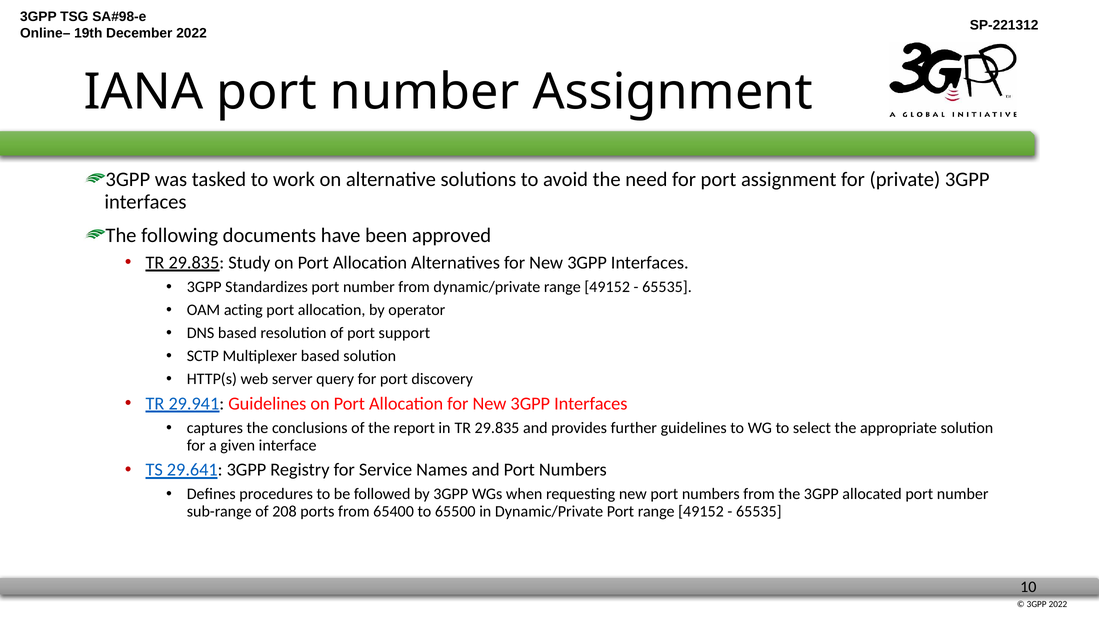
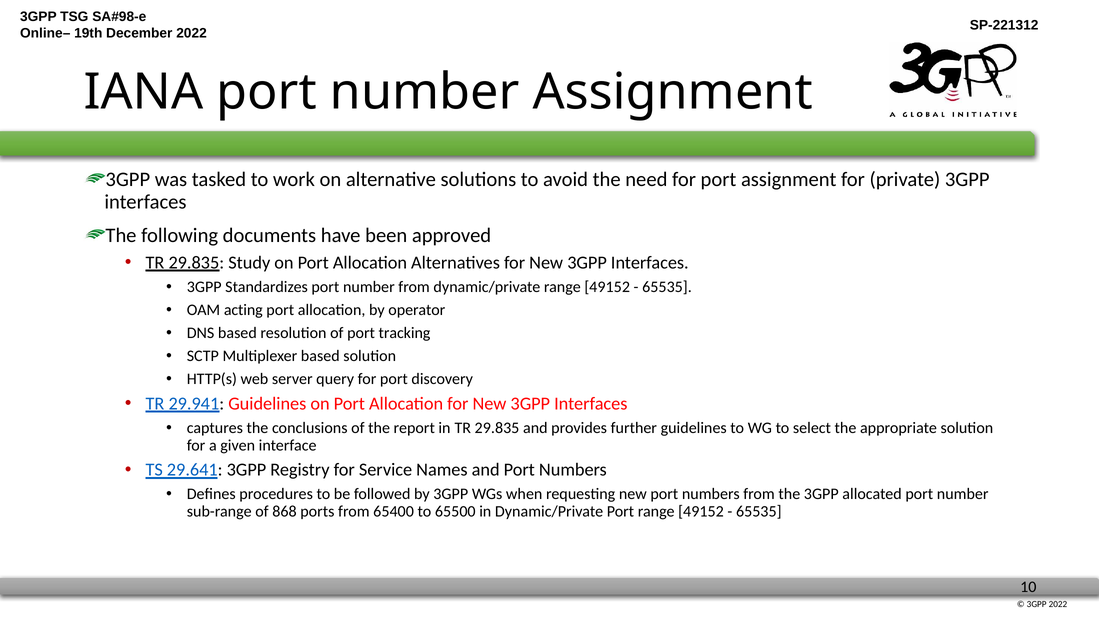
support: support -> tracking
208: 208 -> 868
